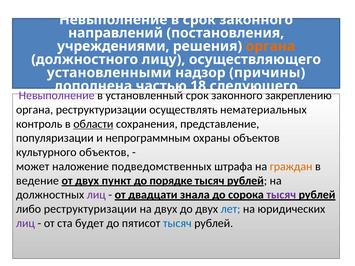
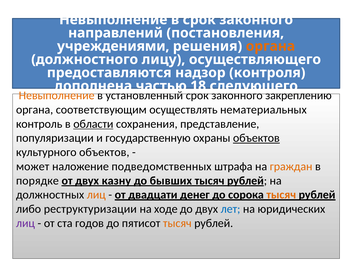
установленными: установленными -> предоставляются
причины: причины -> контроля
Невыполнение at (57, 96) colour: purple -> orange
органа реструктуризации: реструктуризации -> соответствующим
непрограммным: непрограммным -> государственную
объектов at (256, 138) underline: none -> present
ведение: ведение -> порядке
пункт: пункт -> казну
порядке: порядке -> бывших
лиц at (96, 195) colour: purple -> orange
знала: знала -> денег
тысяч at (281, 195) colour: purple -> orange
на двух: двух -> ходе
будет: будет -> годов
тысяч at (177, 223) colour: blue -> orange
